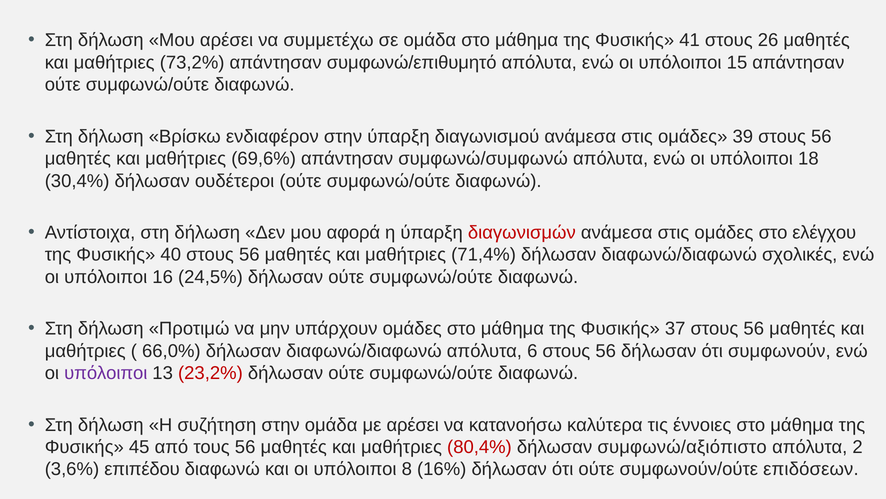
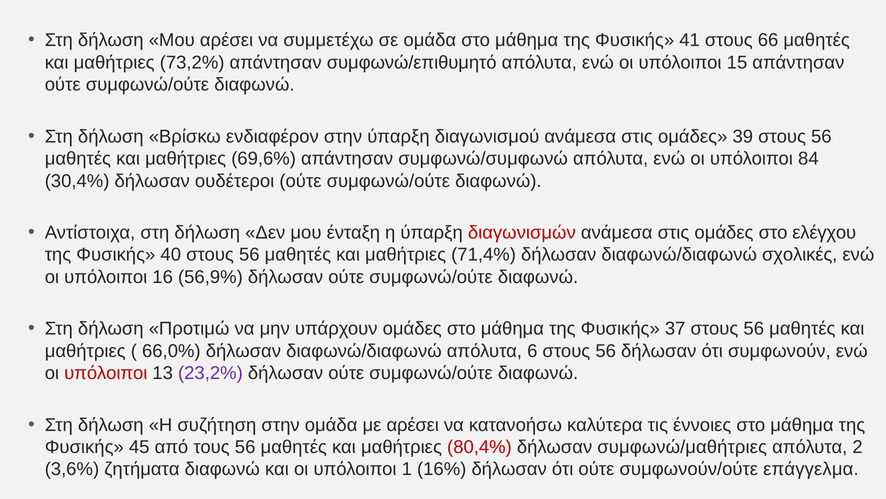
26: 26 -> 66
18: 18 -> 84
αφορά: αφορά -> ένταξη
24,5%: 24,5% -> 56,9%
υπόλοιποι at (106, 373) colour: purple -> red
23,2% colour: red -> purple
συμφωνώ/αξιόπιστο: συμφωνώ/αξιόπιστο -> συμφωνώ/μαθήτριες
επιπέδου: επιπέδου -> ζητήματα
8: 8 -> 1
επιδόσεων: επιδόσεων -> επάγγελμα
